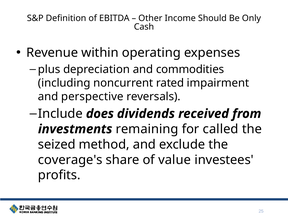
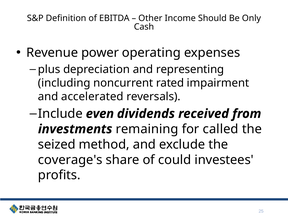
within: within -> power
commodities: commodities -> representing
perspective: perspective -> accelerated
does: does -> even
value: value -> could
